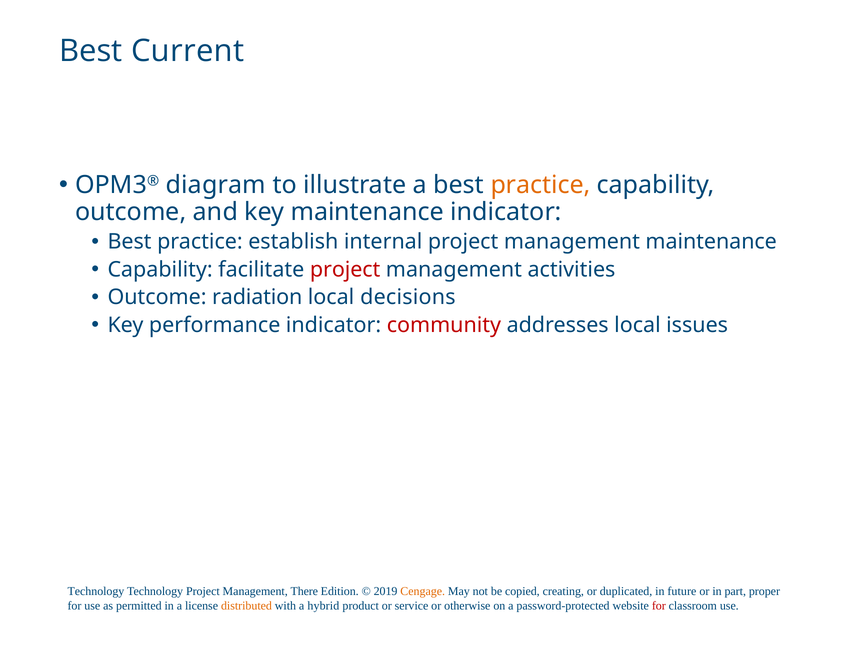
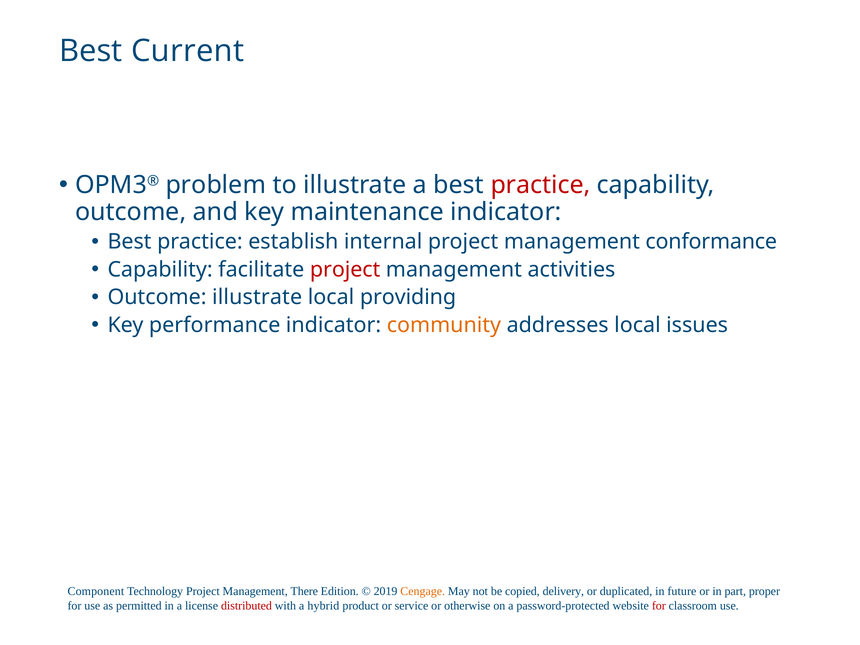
diagram: diagram -> problem
practice at (540, 185) colour: orange -> red
management maintenance: maintenance -> conformance
Outcome radiation: radiation -> illustrate
decisions: decisions -> providing
community colour: red -> orange
Technology at (96, 591): Technology -> Component
creating: creating -> delivery
distributed colour: orange -> red
